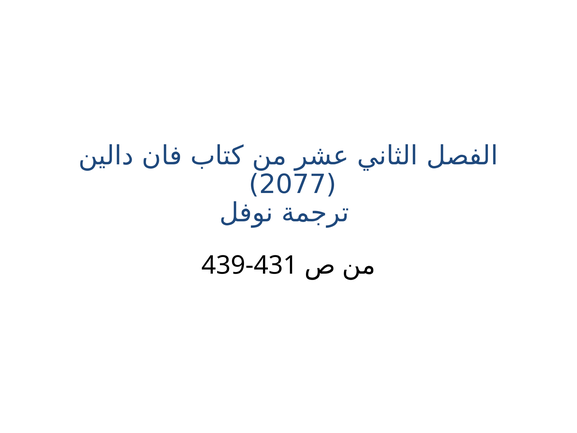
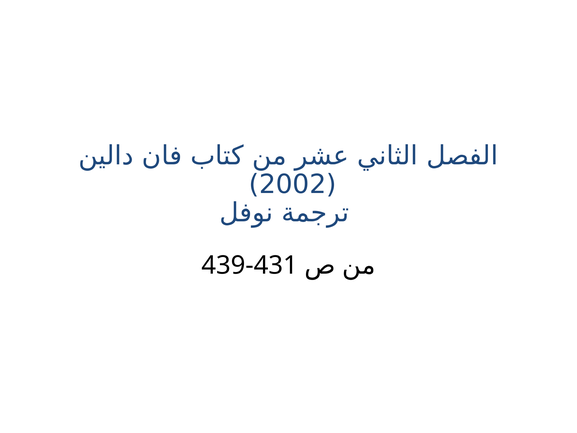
2077: 2077 -> 2002
